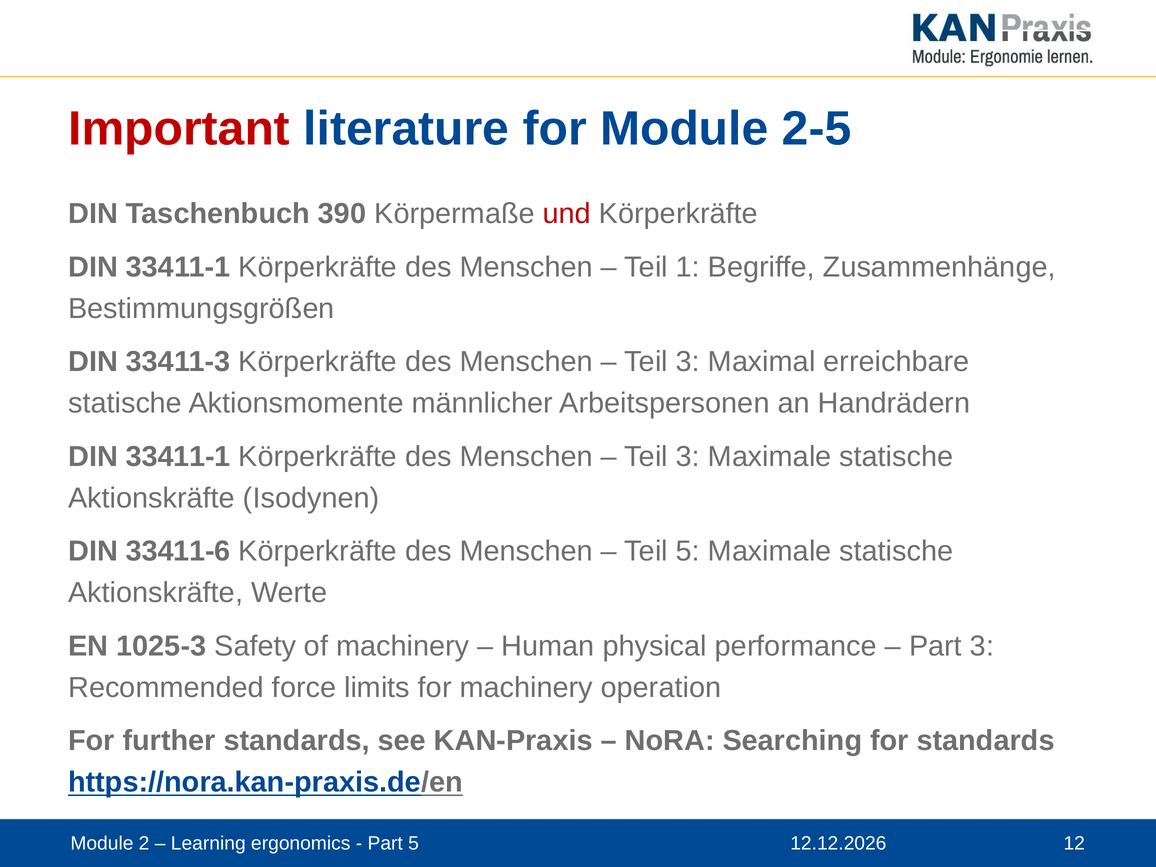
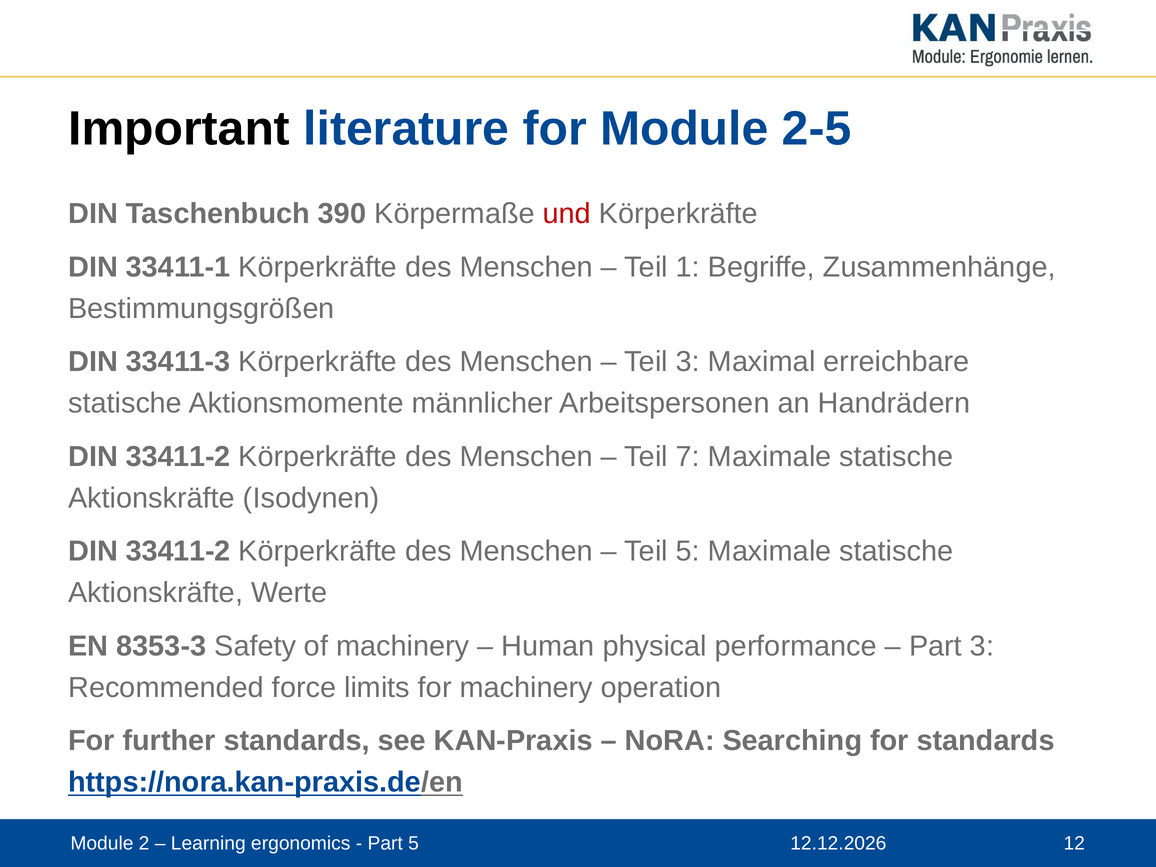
Important colour: red -> black
33411-1 at (178, 457): 33411-1 -> 33411-2
3 at (688, 457): 3 -> 7
33411-6 at (178, 551): 33411-6 -> 33411-2
1025-3: 1025-3 -> 8353-3
